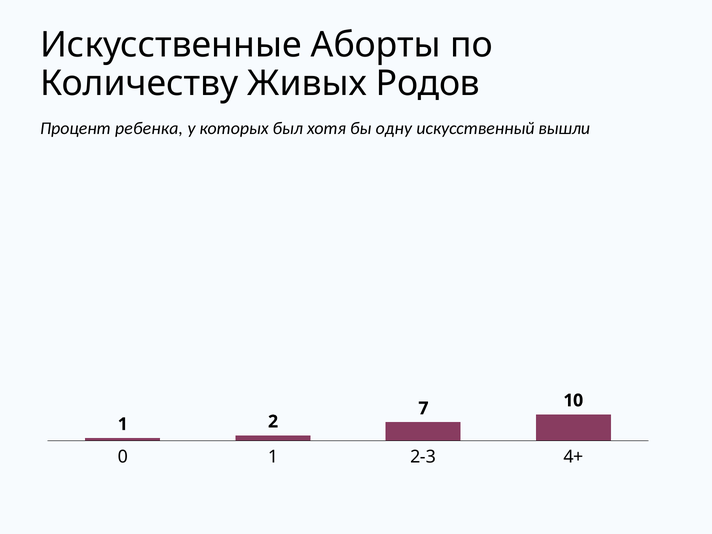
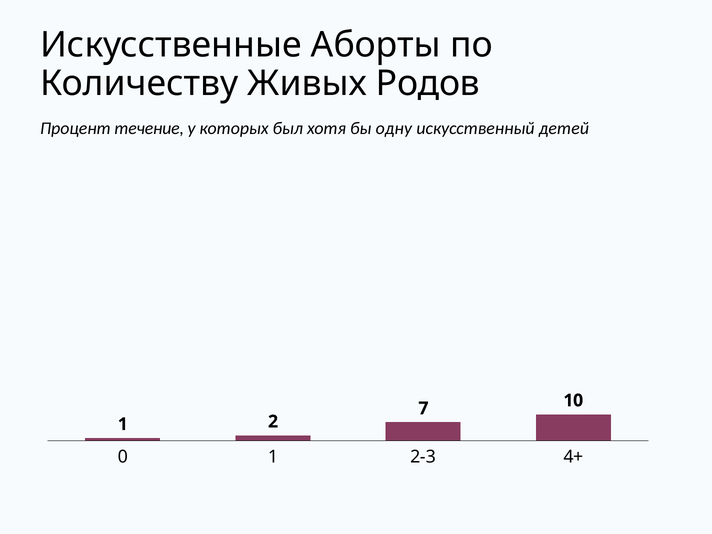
ребенка: ребенка -> течение
вышли: вышли -> детей
